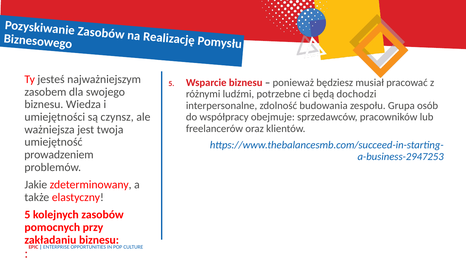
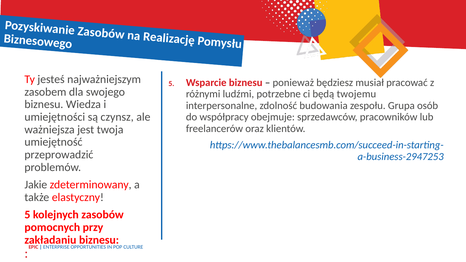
dochodzi: dochodzi -> twojemu
prowadzeniem: prowadzeniem -> przeprowadzić
